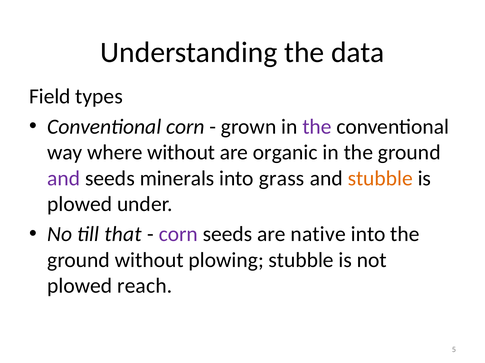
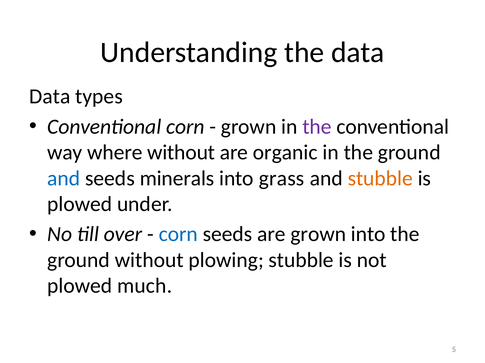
Field at (50, 97): Field -> Data
and at (64, 179) colour: purple -> blue
that: that -> over
corn at (178, 235) colour: purple -> blue
are native: native -> grown
reach: reach -> much
